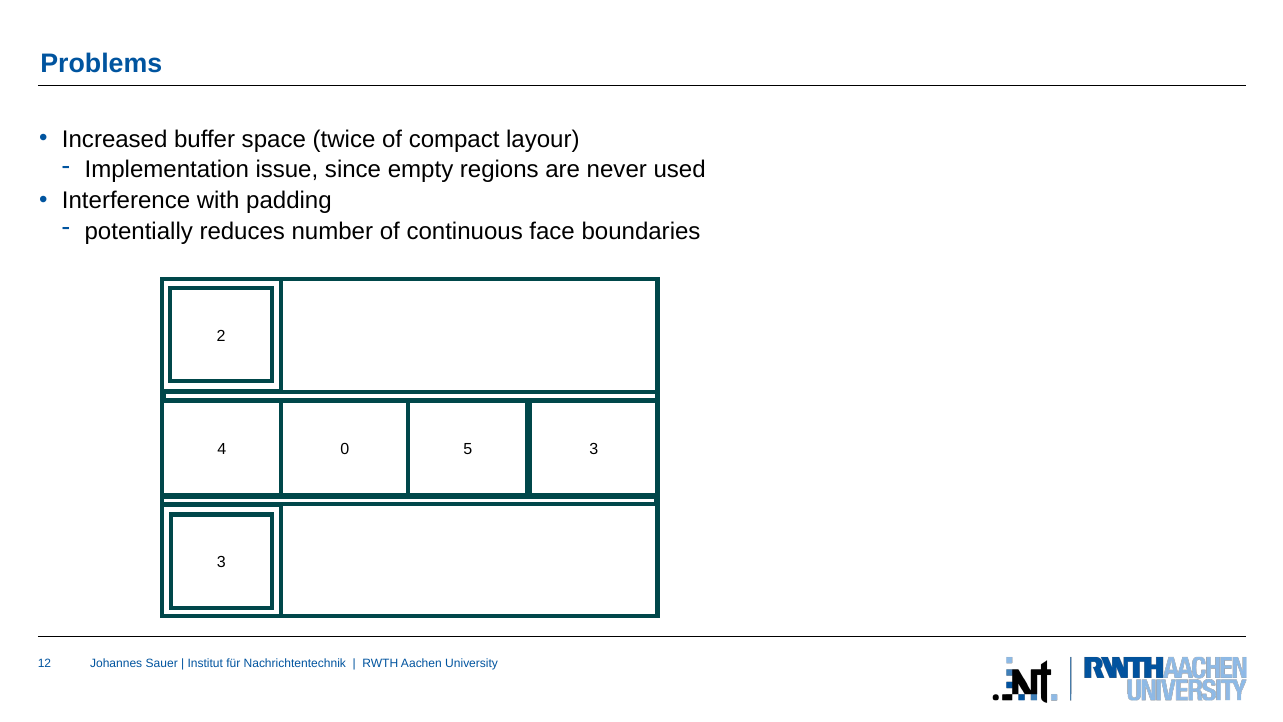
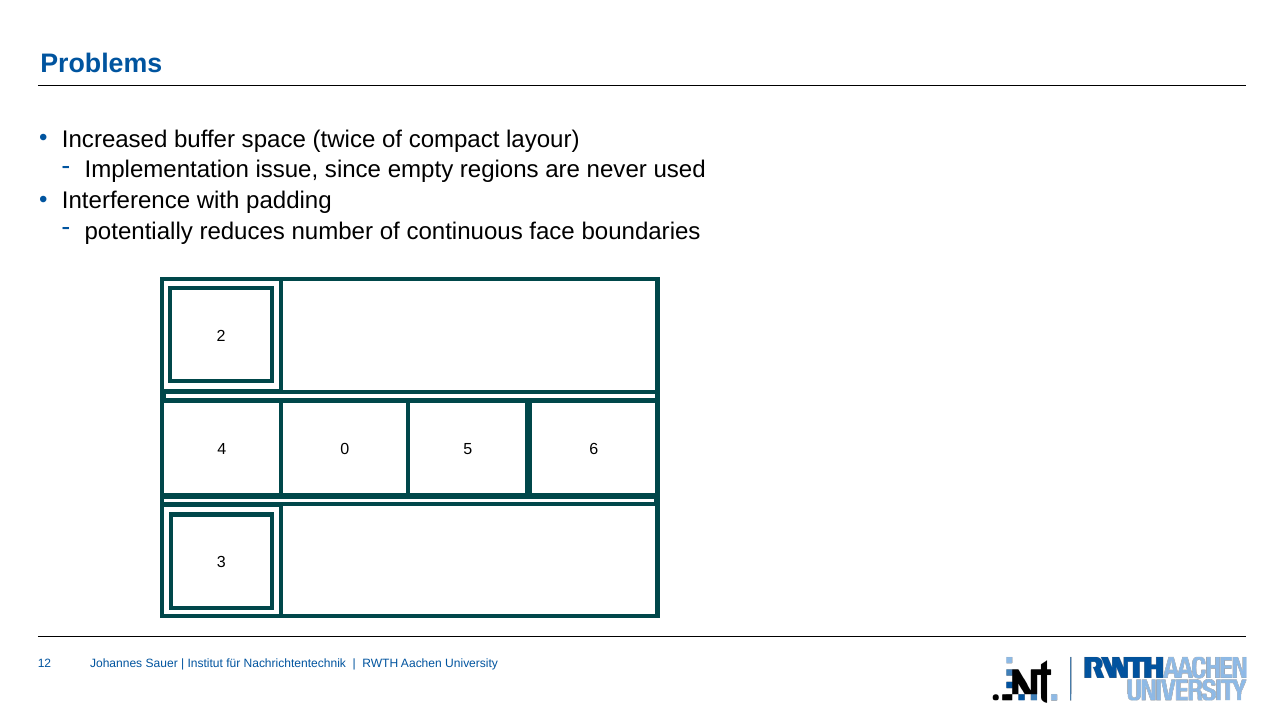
5 3: 3 -> 6
